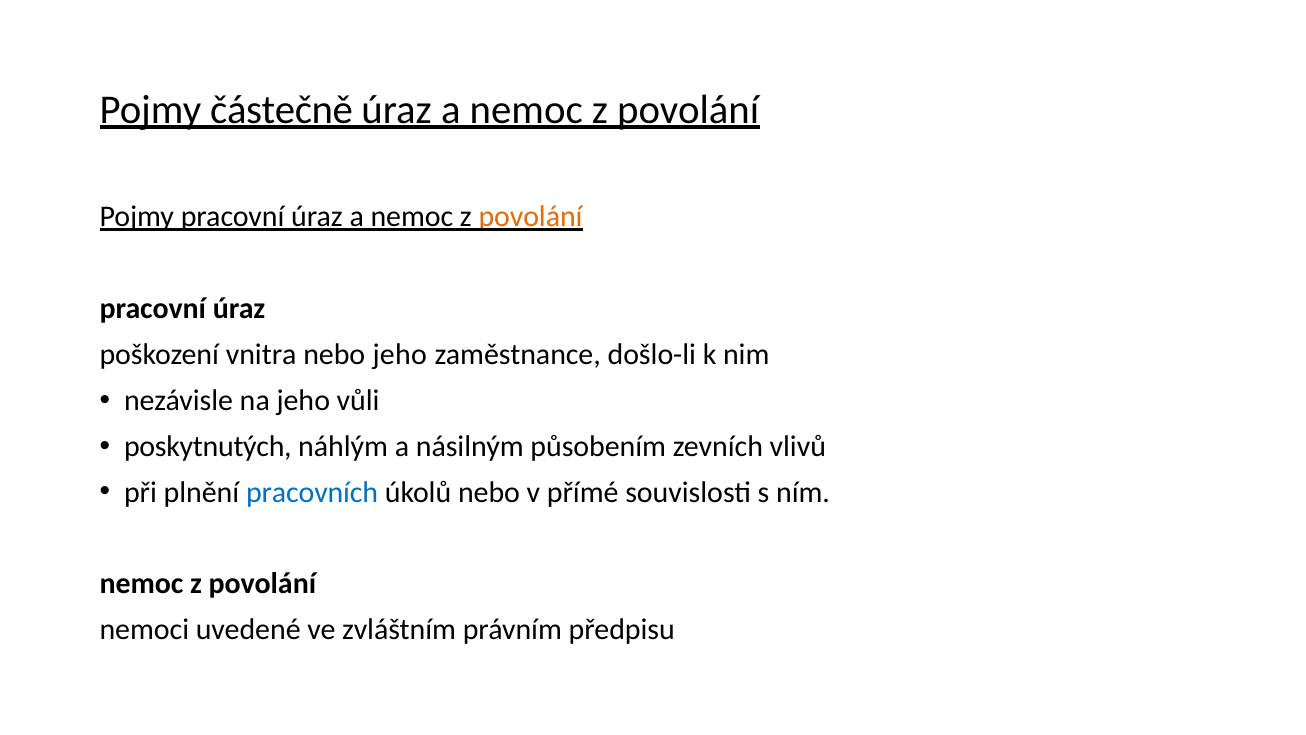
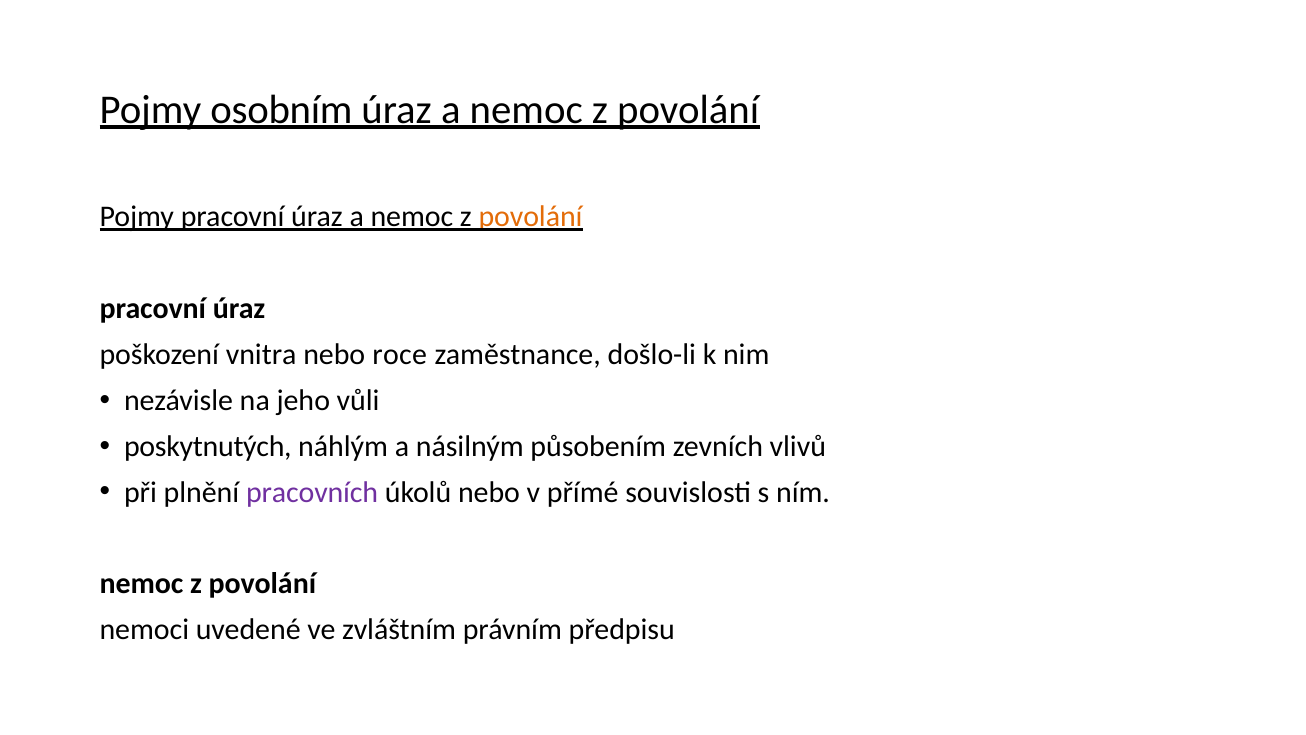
částečně: částečně -> osobním
nebo jeho: jeho -> roce
pracovních colour: blue -> purple
